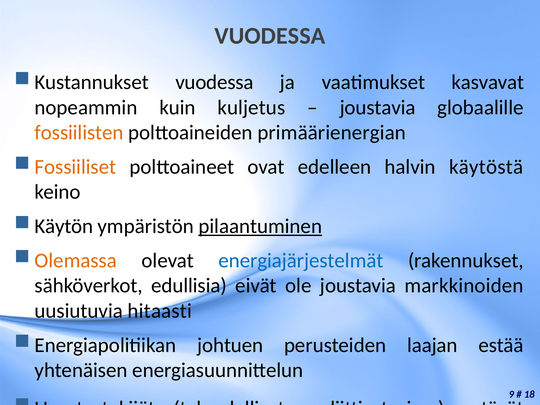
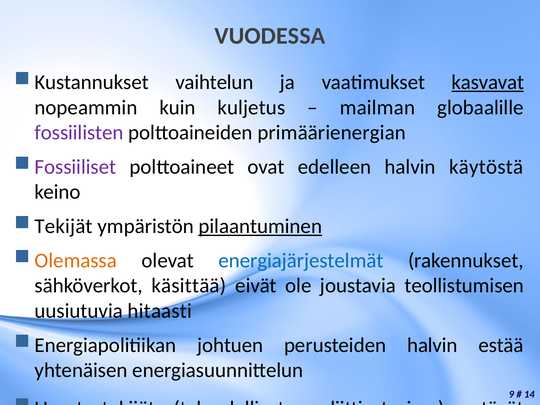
Kustannukset vuodessa: vuodessa -> vaihtelun
kasvavat underline: none -> present
joustavia at (378, 107): joustavia -> mailman
fossiilisten colour: orange -> purple
Fossiiliset colour: orange -> purple
Käytön at (64, 226): Käytön -> Tekijät
edullisia: edullisia -> käsittää
markkinoiden: markkinoiden -> teollistumisen
perusteiden laajan: laajan -> halvin
18: 18 -> 14
